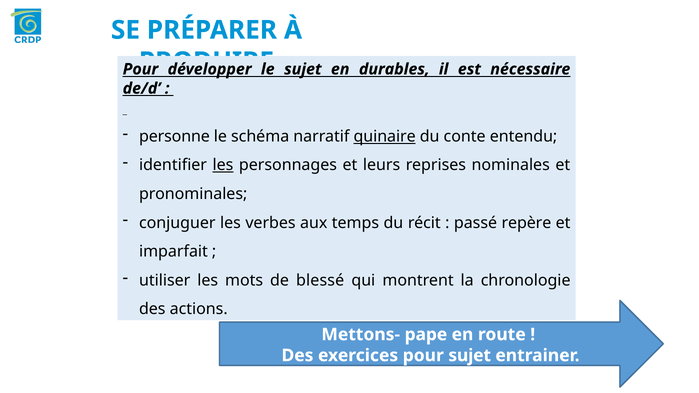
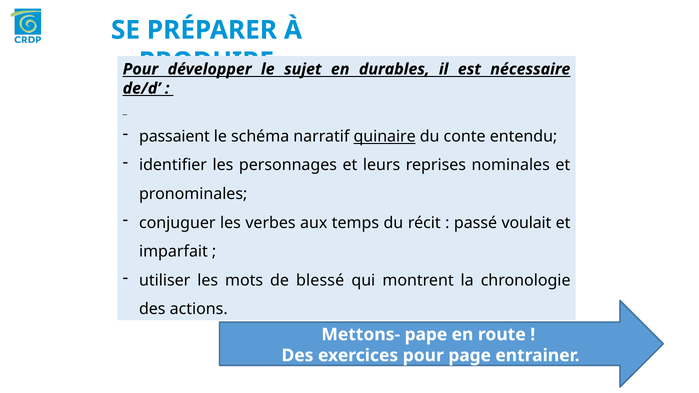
personne: personne -> passaient
les at (223, 165) underline: present -> none
repère: repère -> voulait
pour sujet: sujet -> page
